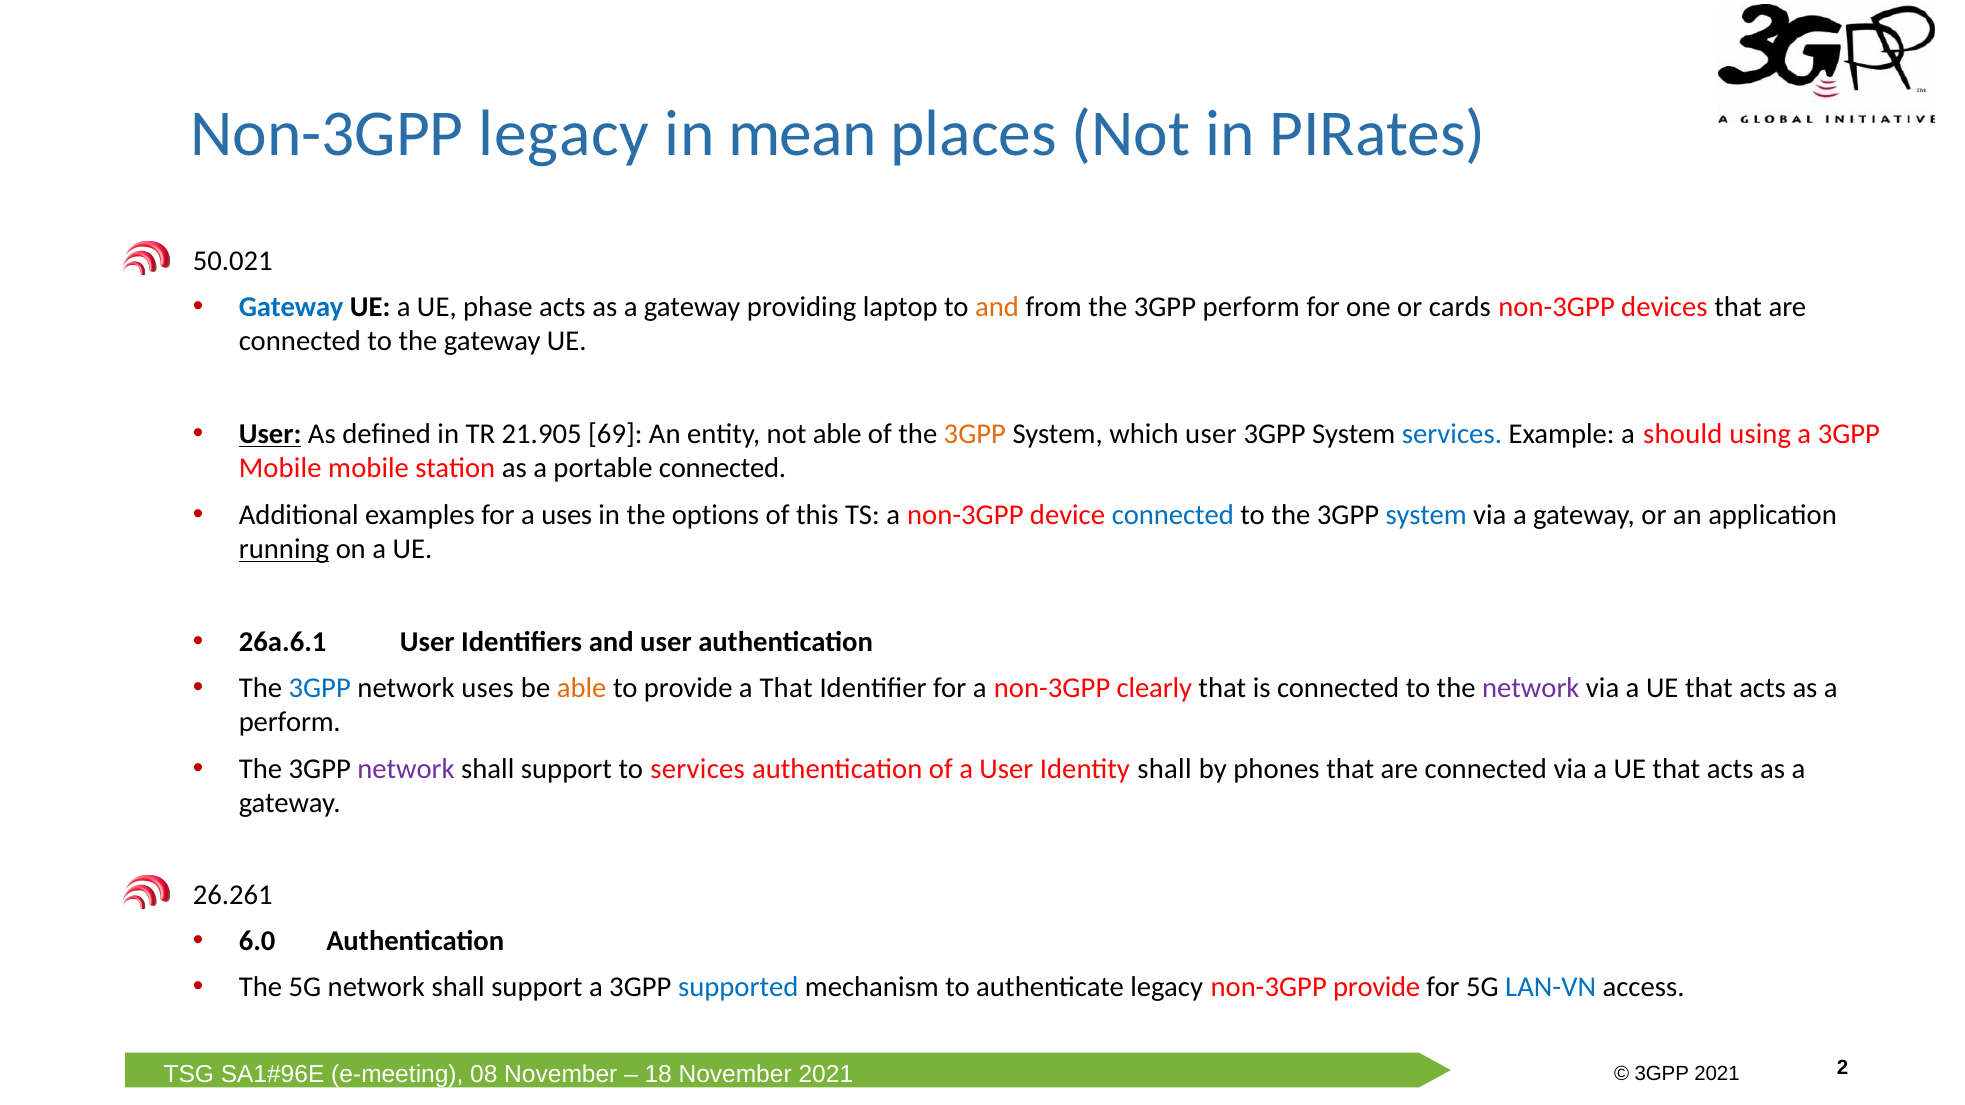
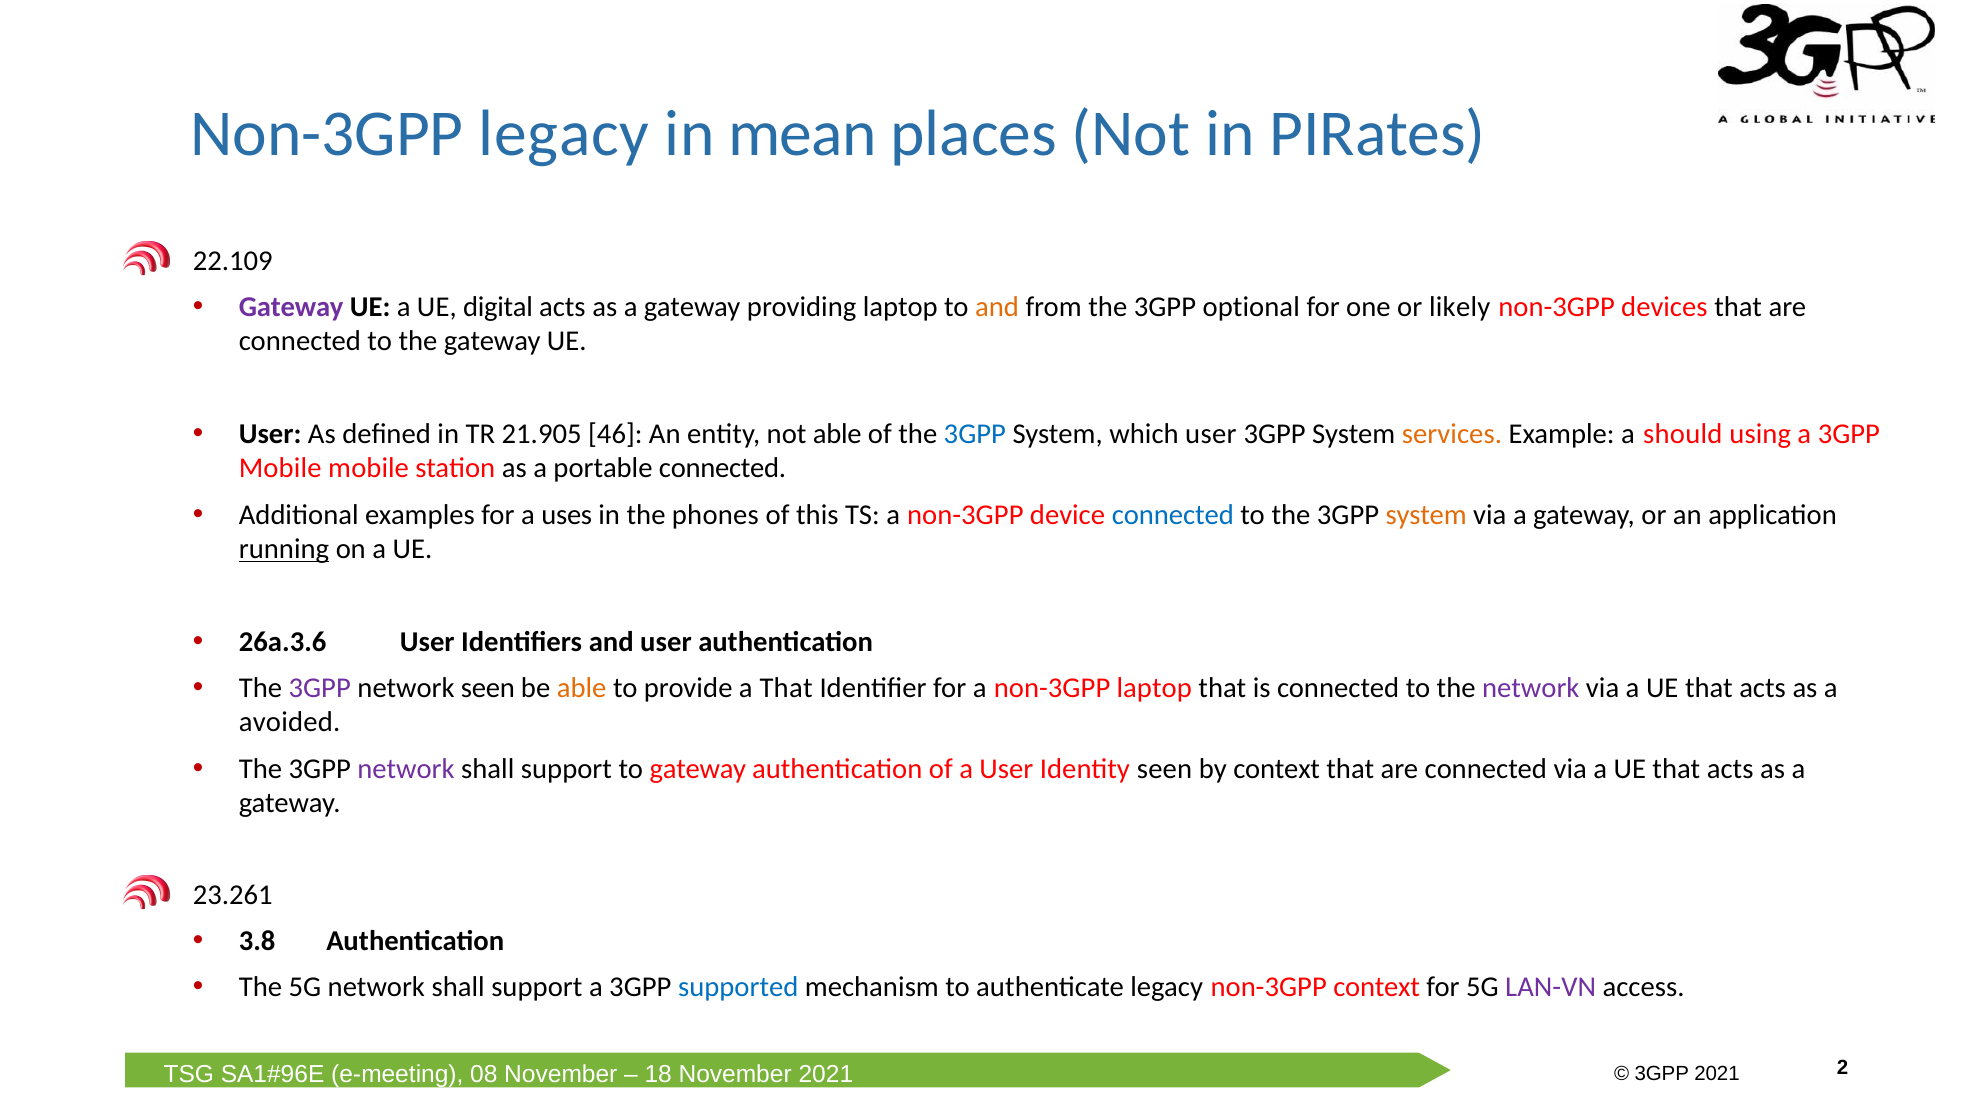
50.021: 50.021 -> 22.109
Gateway at (291, 307) colour: blue -> purple
phase: phase -> digital
3GPP perform: perform -> optional
cards: cards -> likely
User at (270, 434) underline: present -> none
69: 69 -> 46
3GPP at (975, 434) colour: orange -> blue
services at (1452, 434) colour: blue -> orange
options: options -> phones
system at (1426, 515) colour: blue -> orange
26a.6.1: 26a.6.1 -> 26a.3.6
3GPP at (320, 688) colour: blue -> purple
network uses: uses -> seen
non-3GPP clearly: clearly -> laptop
perform at (290, 723): perform -> avoided
to services: services -> gateway
Identity shall: shall -> seen
by phones: phones -> context
26.261: 26.261 -> 23.261
6.0: 6.0 -> 3.8
non-3GPP provide: provide -> context
LAN-VN colour: blue -> purple
